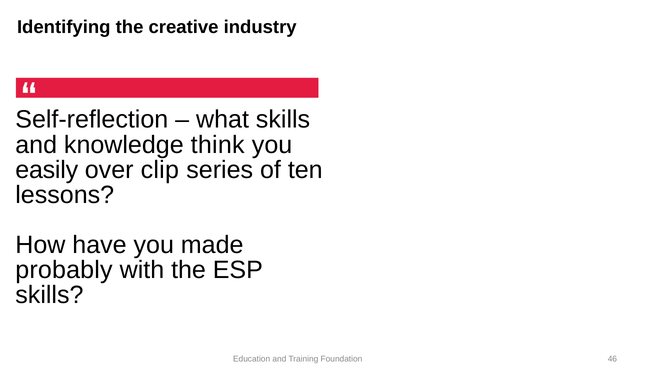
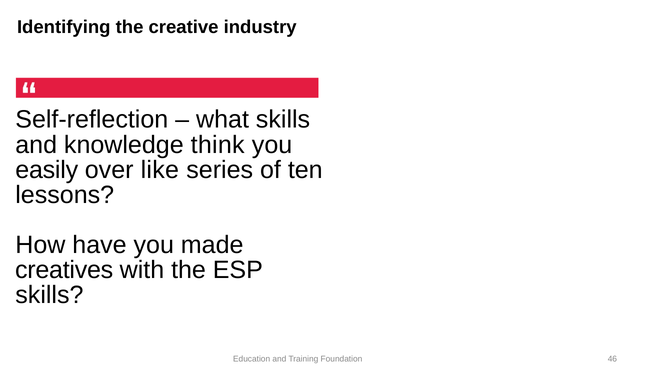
clip: clip -> like
probably: probably -> creatives
